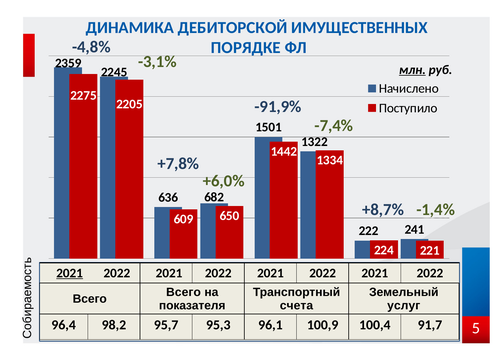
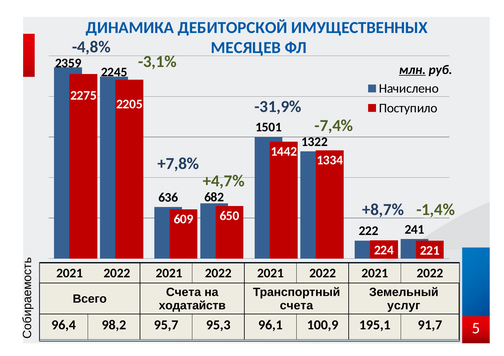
ПОРЯДКЕ: ПОРЯДКЕ -> МЕСЯЦЕВ
-91,9%: -91,9% -> -31,9%
+6,0%: +6,0% -> +4,7%
2021 at (70, 273) underline: present -> none
Всего at (184, 292): Всего -> Счета
показателя: показателя -> ходатайств
100,4: 100,4 -> 195,1
